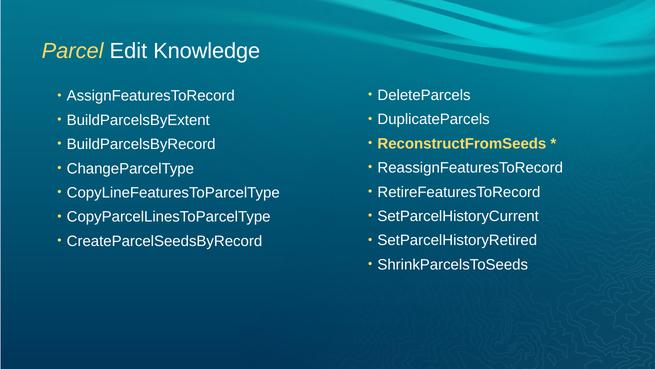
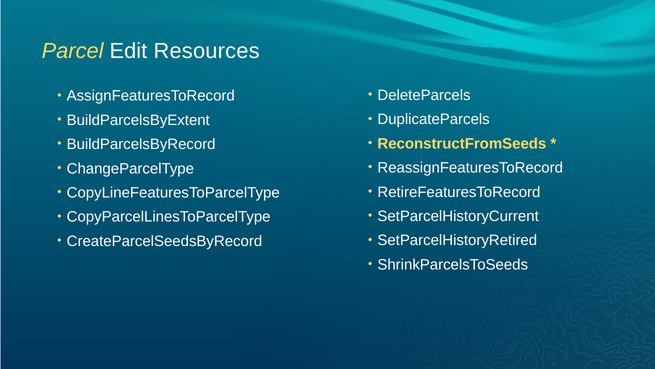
Knowledge: Knowledge -> Resources
